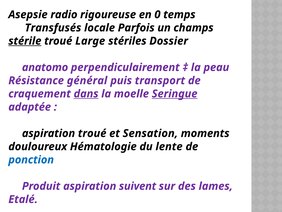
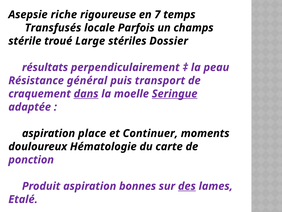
radio: radio -> riche
0: 0 -> 7
stérile underline: present -> none
anatomo: anatomo -> résultats
aspiration troué: troué -> place
Sensation: Sensation -> Continuer
lente: lente -> carte
ponction colour: blue -> purple
suivent: suivent -> bonnes
des underline: none -> present
